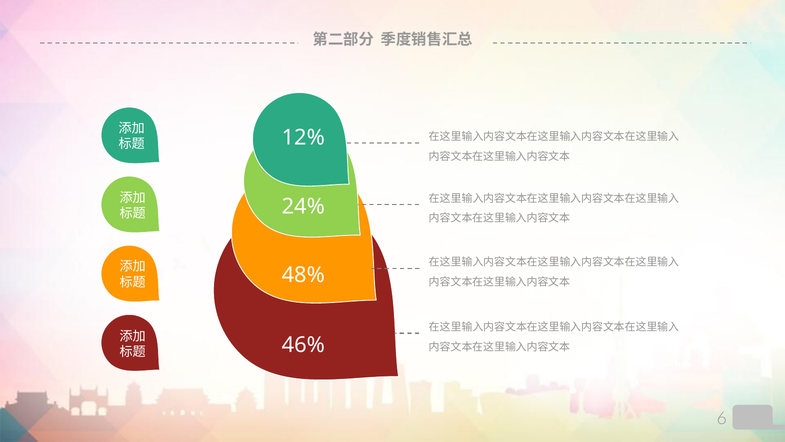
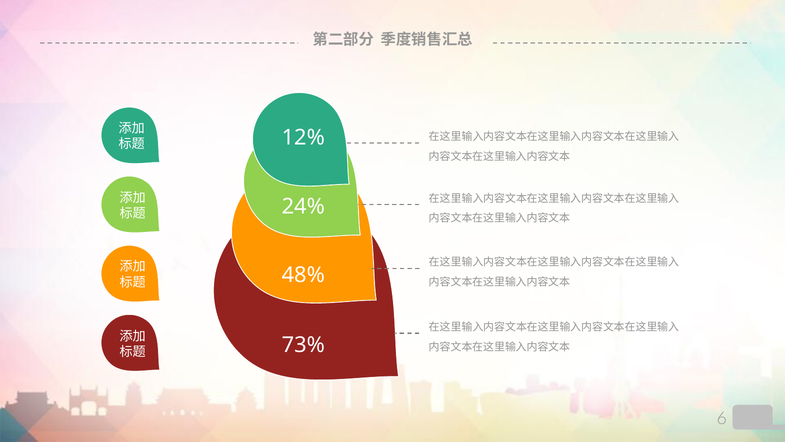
46%: 46% -> 73%
